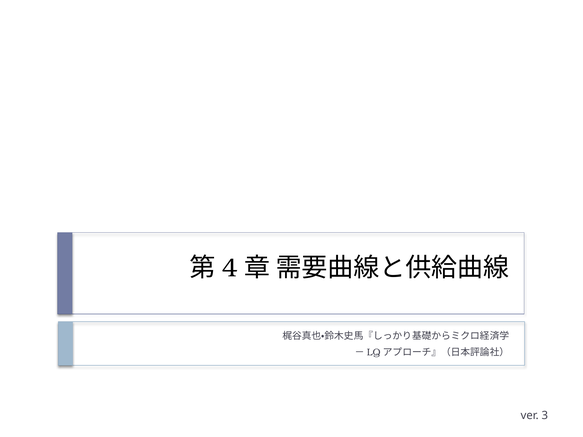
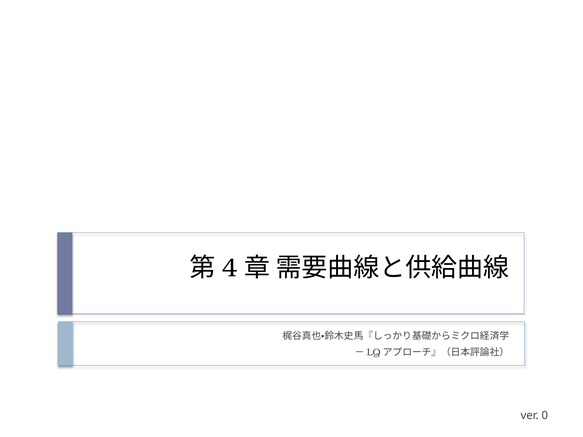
3: 3 -> 0
